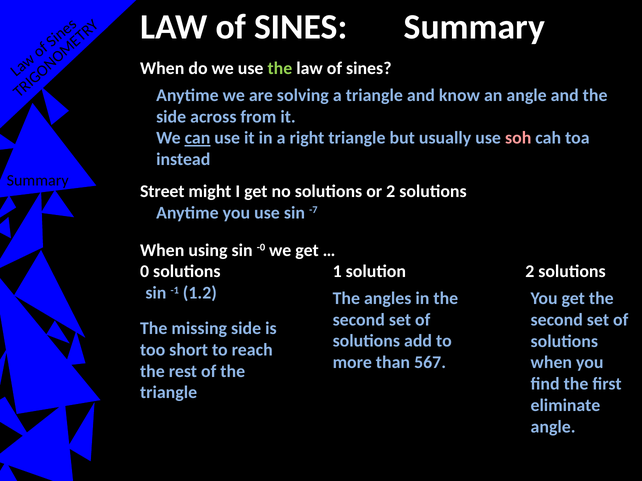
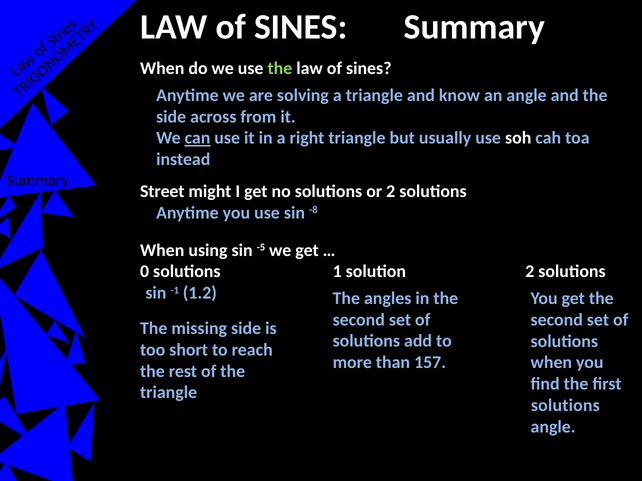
soh colour: pink -> white
-7: -7 -> -8
-0: -0 -> -5
567: 567 -> 157
eliminate at (565, 406): eliminate -> solutions
